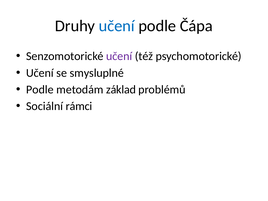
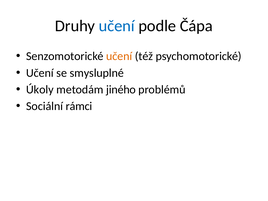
učení at (119, 56) colour: purple -> orange
Podle at (40, 90): Podle -> Úkoly
základ: základ -> jiného
